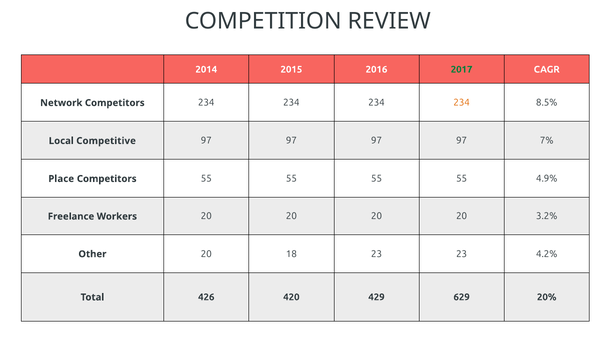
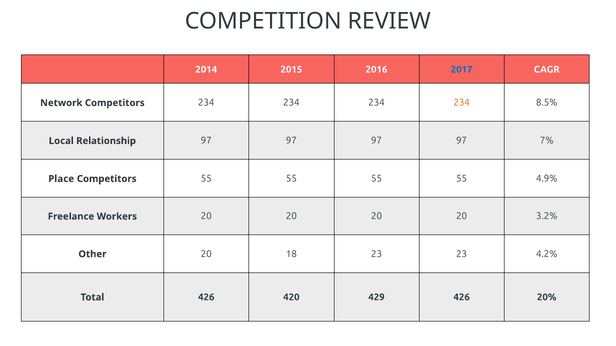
2017 colour: green -> blue
Competitive: Competitive -> Relationship
429 629: 629 -> 426
